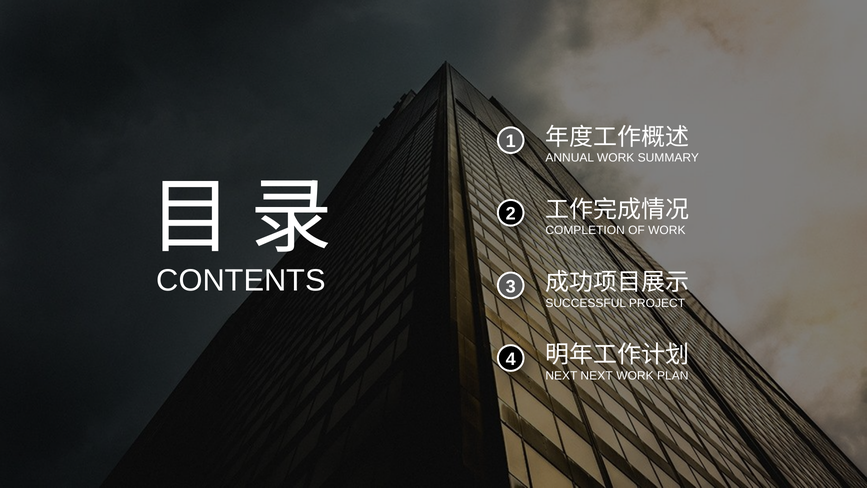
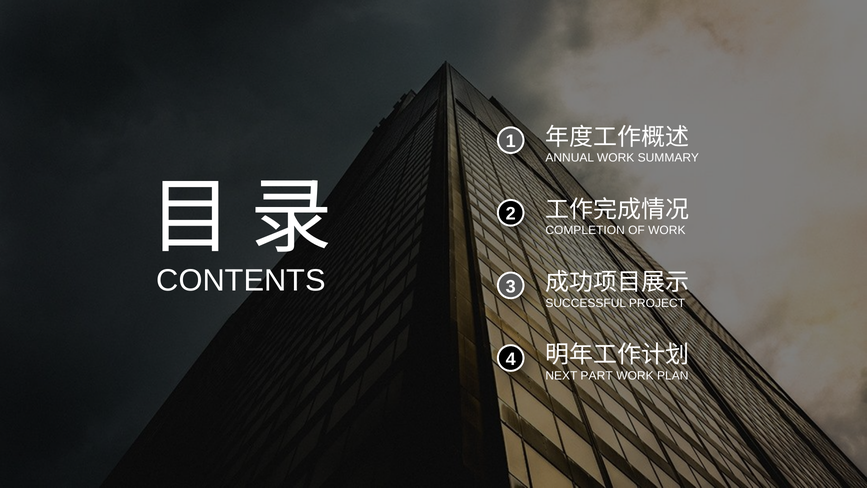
NEXT NEXT: NEXT -> PART
